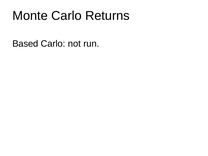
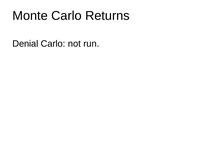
Based: Based -> Denial
